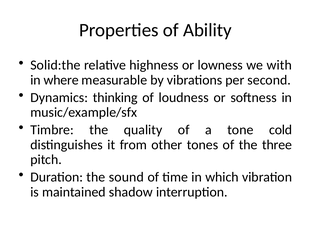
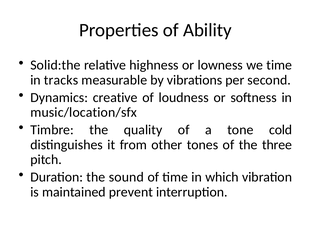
we with: with -> time
where: where -> tracks
thinking: thinking -> creative
music/example/sfx: music/example/sfx -> music/location/sfx
shadow: shadow -> prevent
